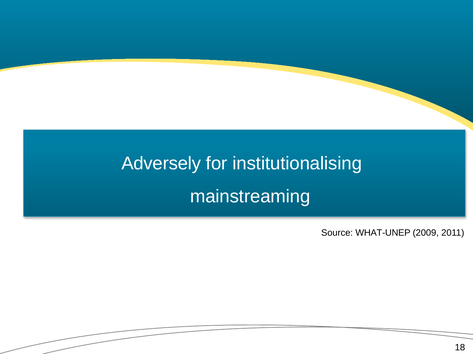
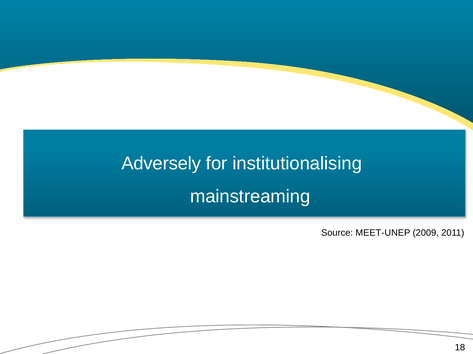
WHAT-UNEP: WHAT-UNEP -> MEET-UNEP
